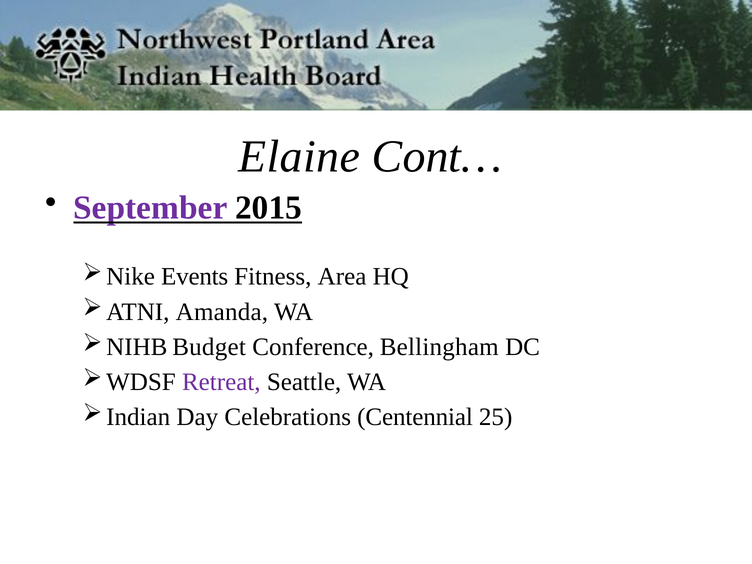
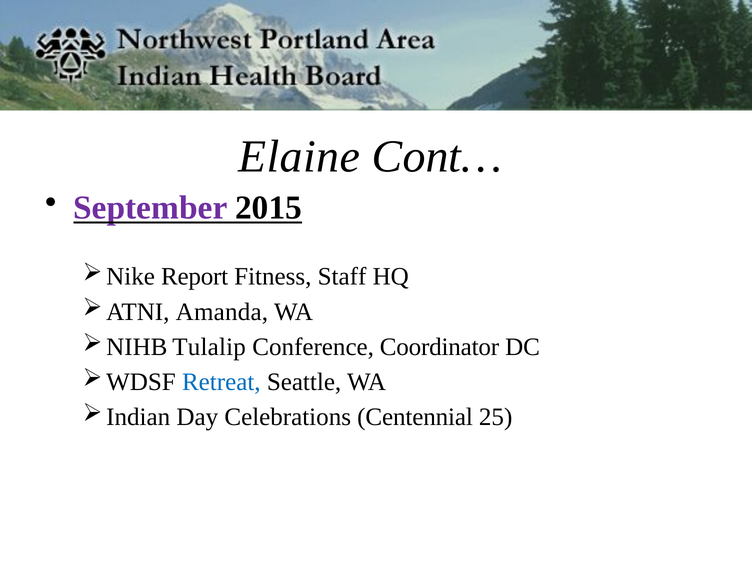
Events: Events -> Report
Area: Area -> Staff
Budget: Budget -> Tulalip
Bellingham: Bellingham -> Coordinator
Retreat colour: purple -> blue
